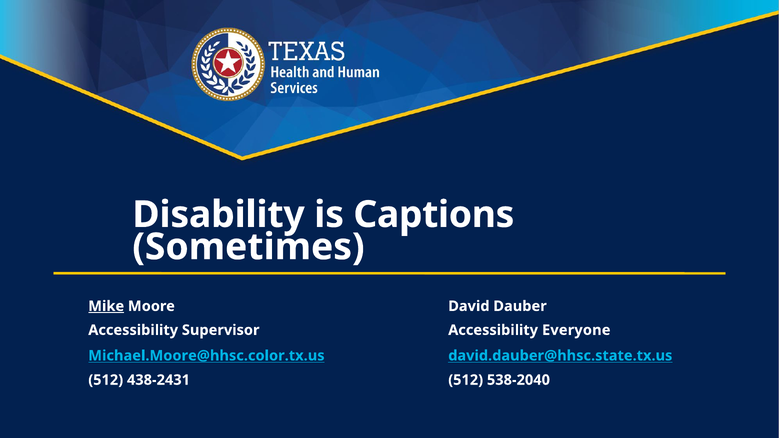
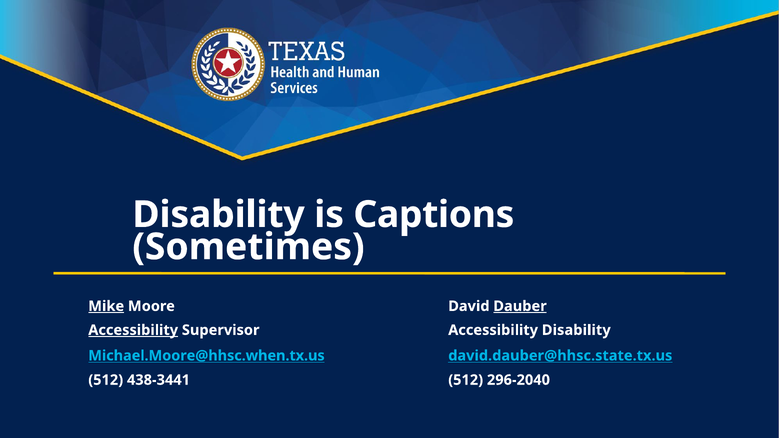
Dauber underline: none -> present
Accessibility at (133, 330) underline: none -> present
Accessibility Everyone: Everyone -> Disability
Michael.Moore@hhsc.color.tx.us: Michael.Moore@hhsc.color.tx.us -> Michael.Moore@hhsc.when.tx.us
438-2431: 438-2431 -> 438-3441
538-2040: 538-2040 -> 296-2040
